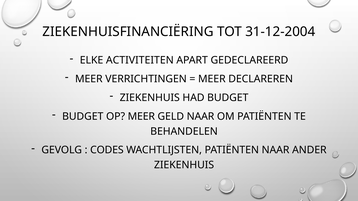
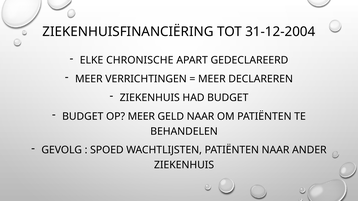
ACTIVITEITEN: ACTIVITEITEN -> CHRONISCHE
CODES: CODES -> SPOED
